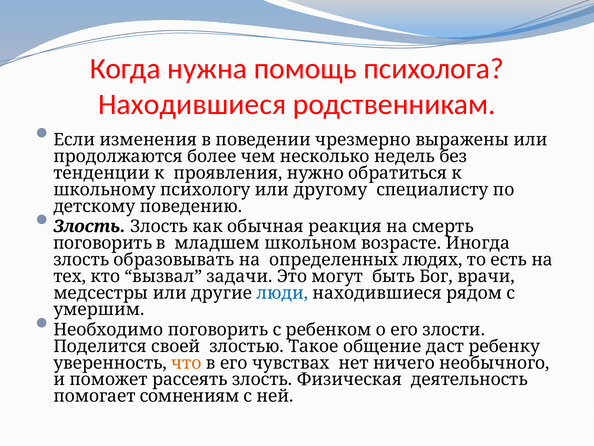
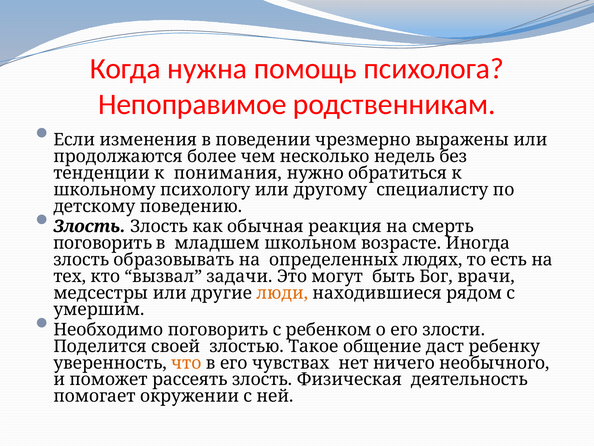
Находившиеся at (192, 104): Находившиеся -> Непоправимое
проявления: проявления -> понимания
люди colour: blue -> orange
сомнениям: сомнениям -> окружении
